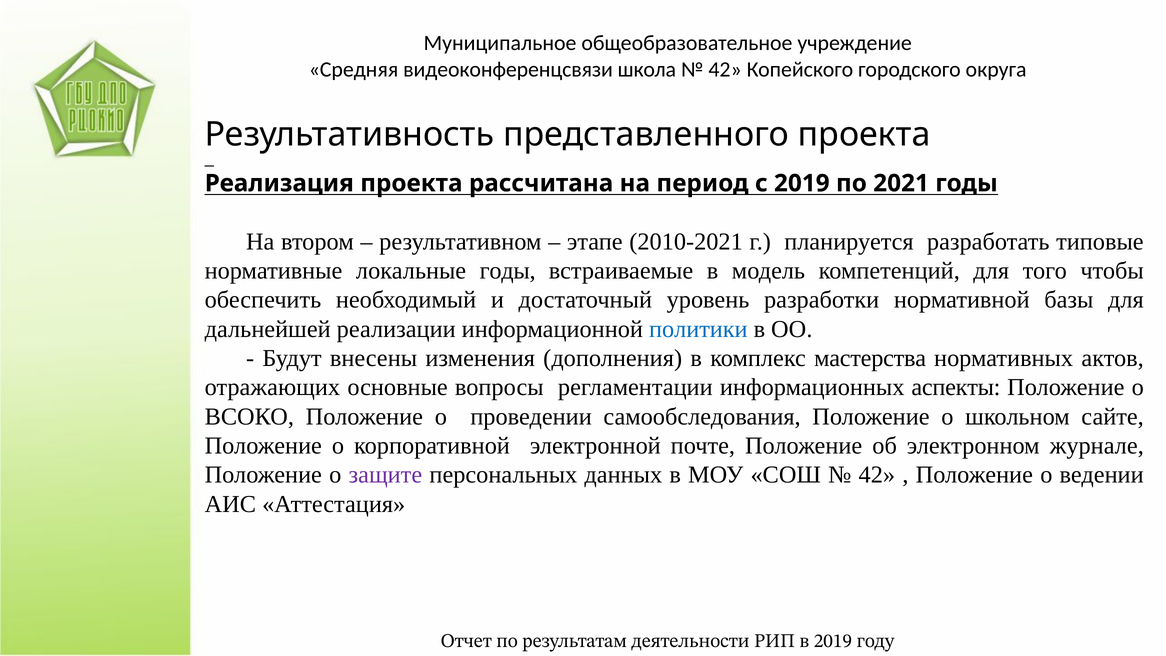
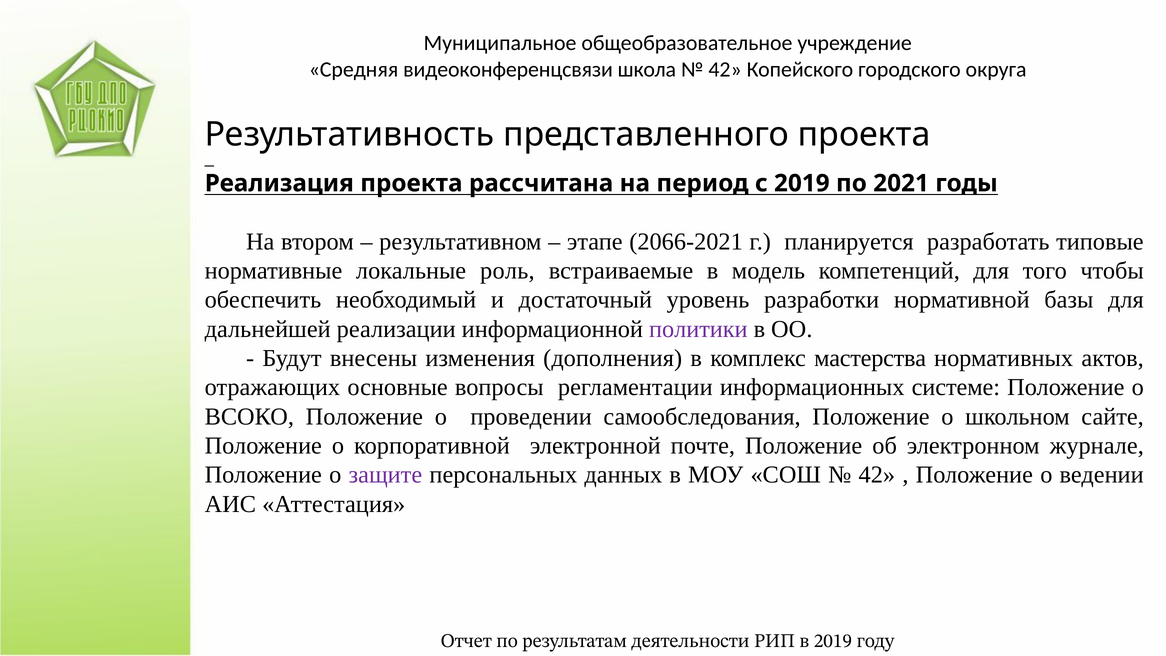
2010-2021: 2010-2021 -> 2066-2021
локальные годы: годы -> роль
политики colour: blue -> purple
аспекты: аспекты -> системе
